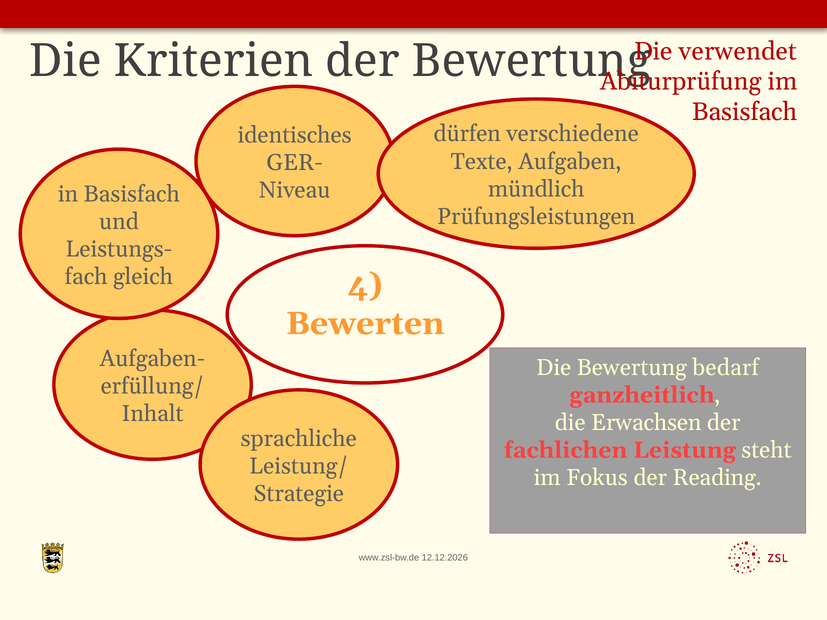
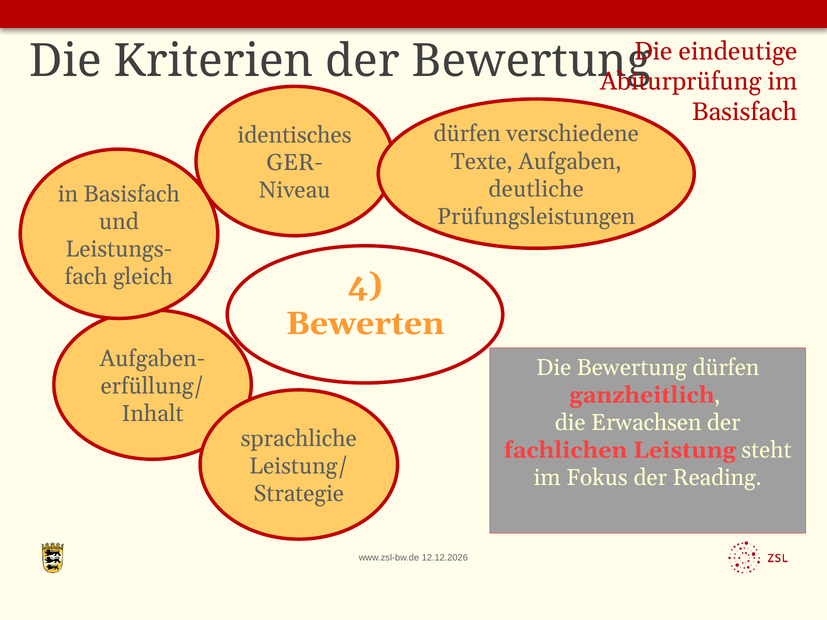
verwendet: verwendet -> eindeutige
mündlich: mündlich -> deutliche
Bewertung bedarf: bedarf -> dürfen
